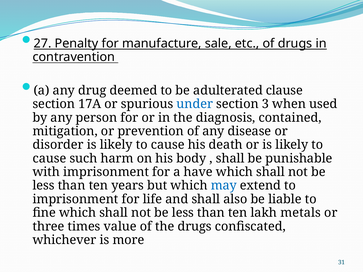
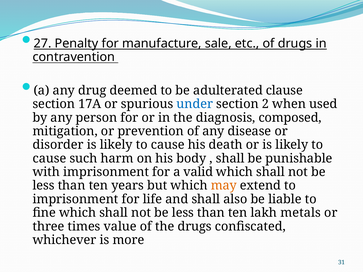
3: 3 -> 2
contained: contained -> composed
have: have -> valid
may colour: blue -> orange
